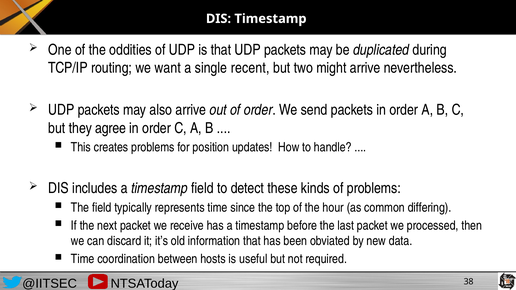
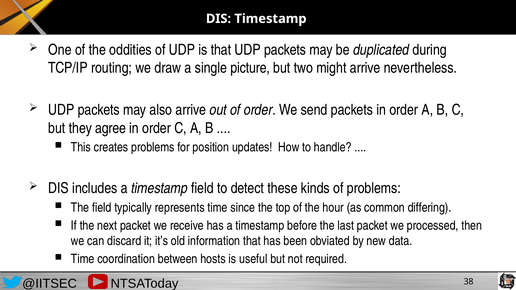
want: want -> draw
recent: recent -> picture
